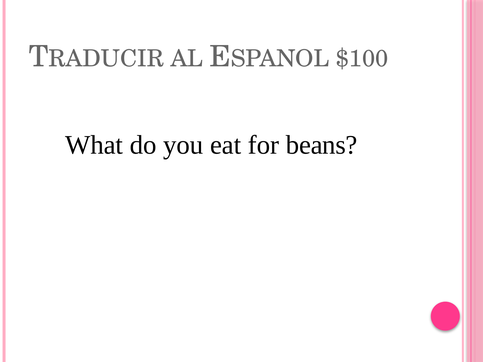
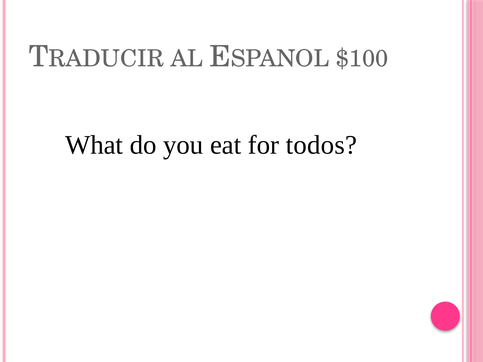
beans: beans -> todos
